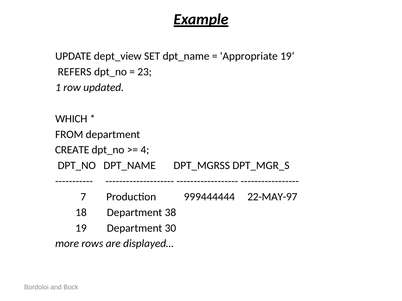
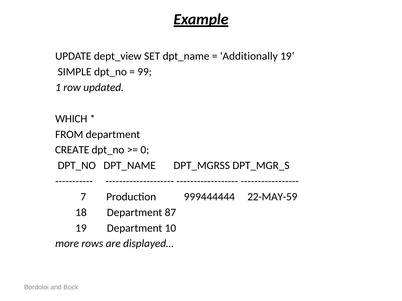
Appropriate: Appropriate -> Additionally
REFERS: REFERS -> SIMPLE
23: 23 -> 99
4: 4 -> 0
22-MAY-97: 22-MAY-97 -> 22-MAY-59
38: 38 -> 87
30: 30 -> 10
